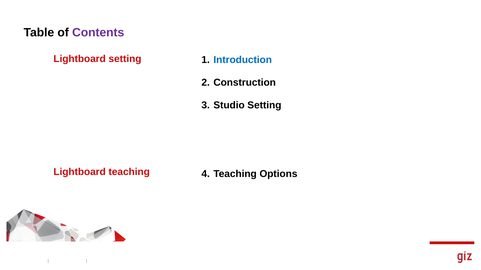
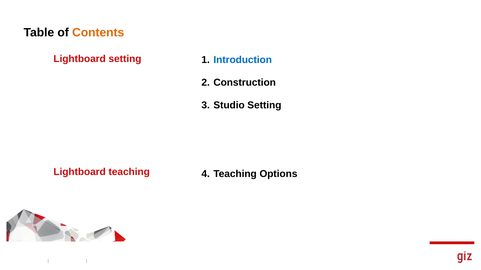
Contents colour: purple -> orange
